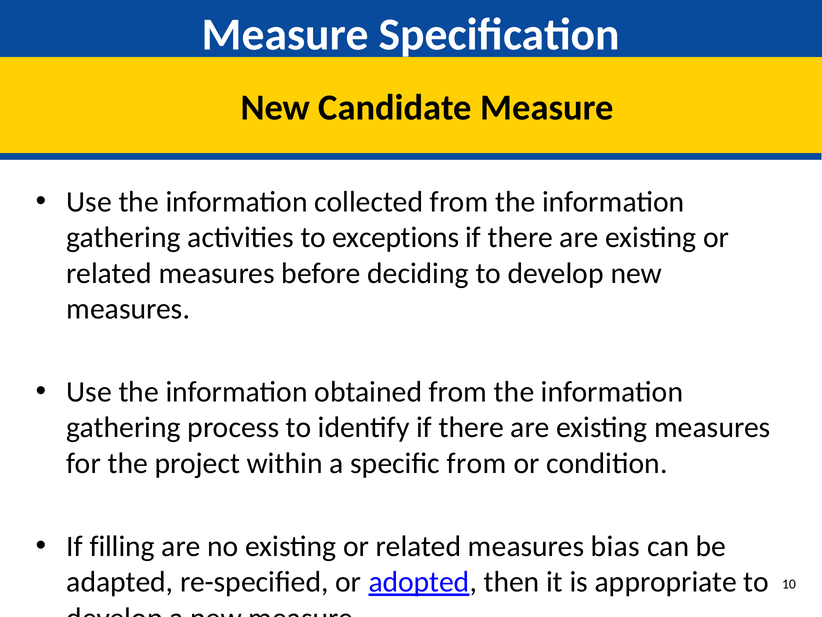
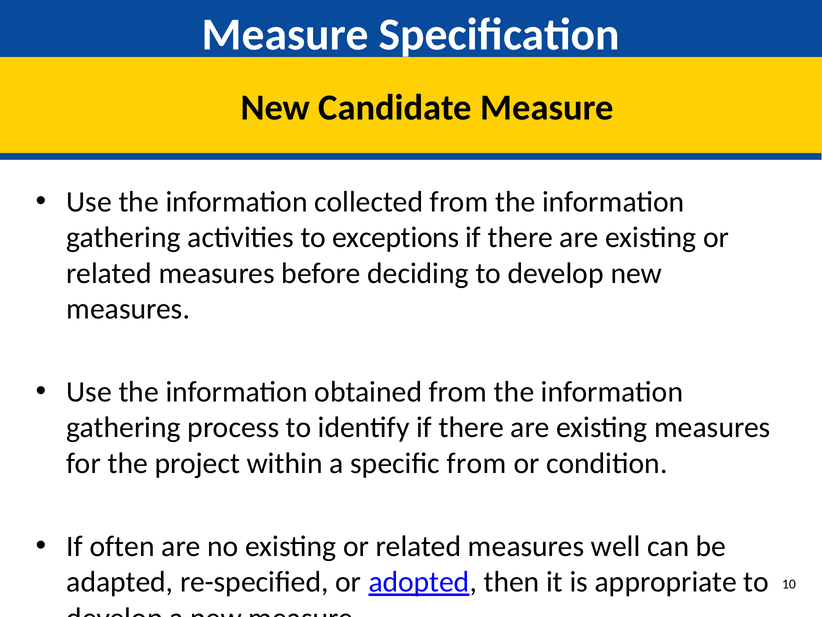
filling: filling -> often
bias: bias -> well
